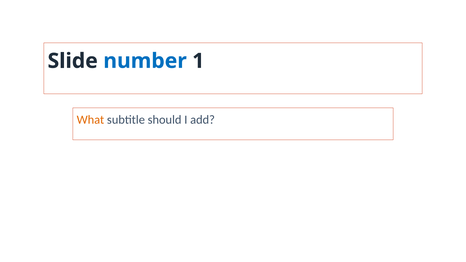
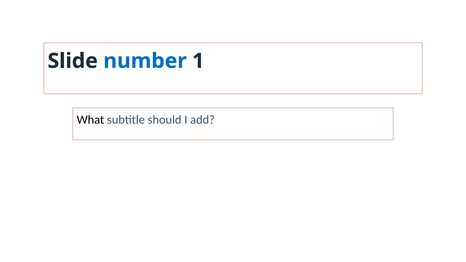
What colour: orange -> black
